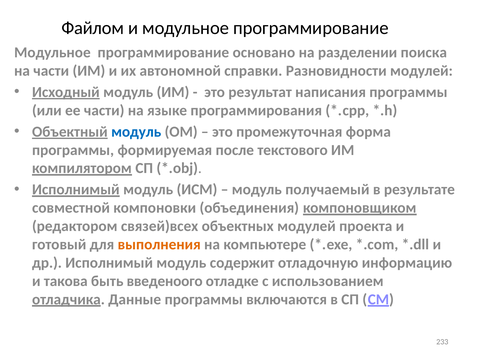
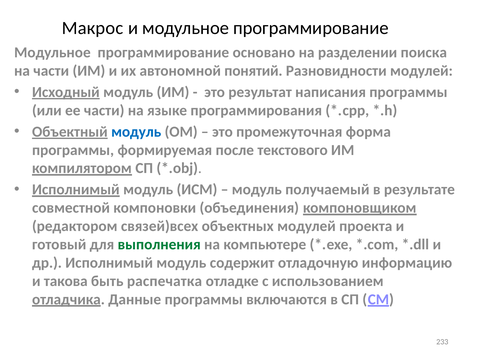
Файлом: Файлом -> Макрос
справки: справки -> понятий
выполнения colour: orange -> green
введеноого: введеноого -> распечатка
